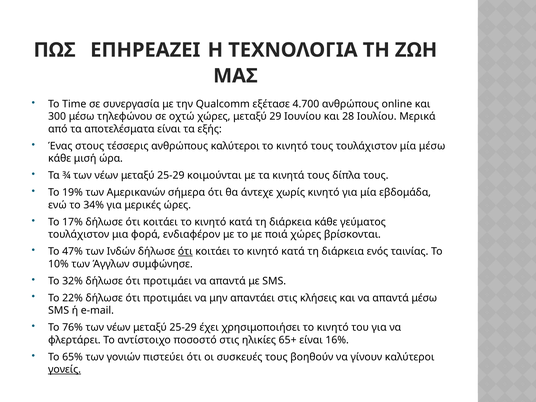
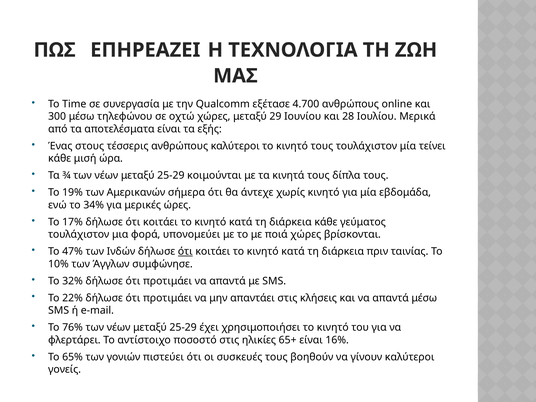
μία μέσω: μέσω -> τείνει
ενδιαφέρον: ενδιαφέρον -> υπονομεύει
ενός: ενός -> πριν
γονείς underline: present -> none
